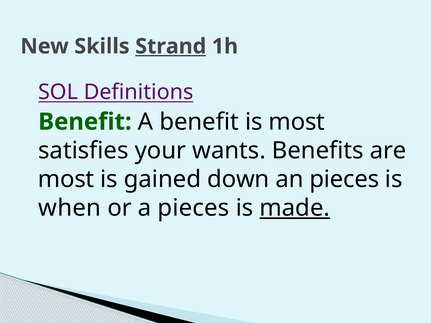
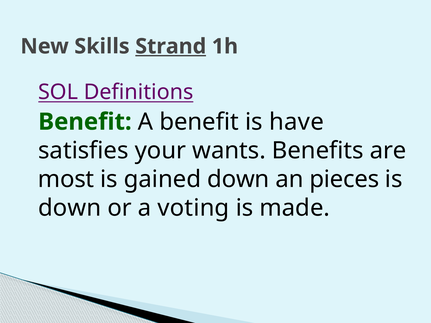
is most: most -> have
when at (70, 208): when -> down
a pieces: pieces -> voting
made underline: present -> none
